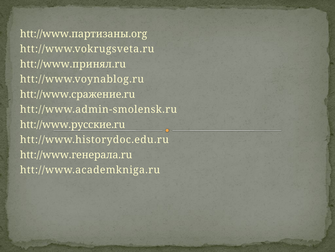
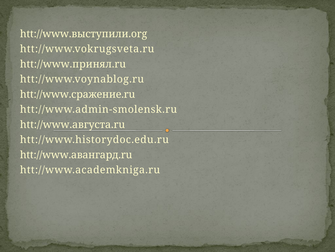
htt://www.партизаны.org: htt://www.партизаны.org -> htt://www.выступили.org
htt://www.русские.ru: htt://www.русские.ru -> htt://www.августа.ru
htt://www.генерала.ru: htt://www.генерала.ru -> htt://www.авангард.ru
